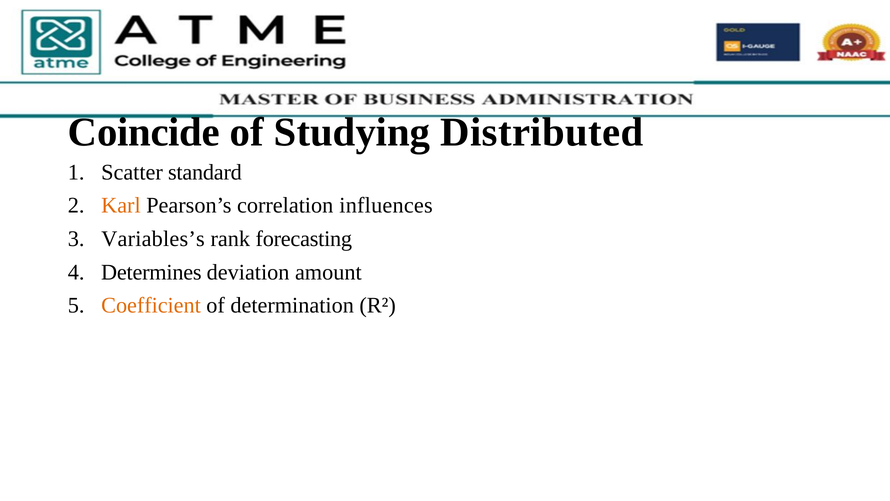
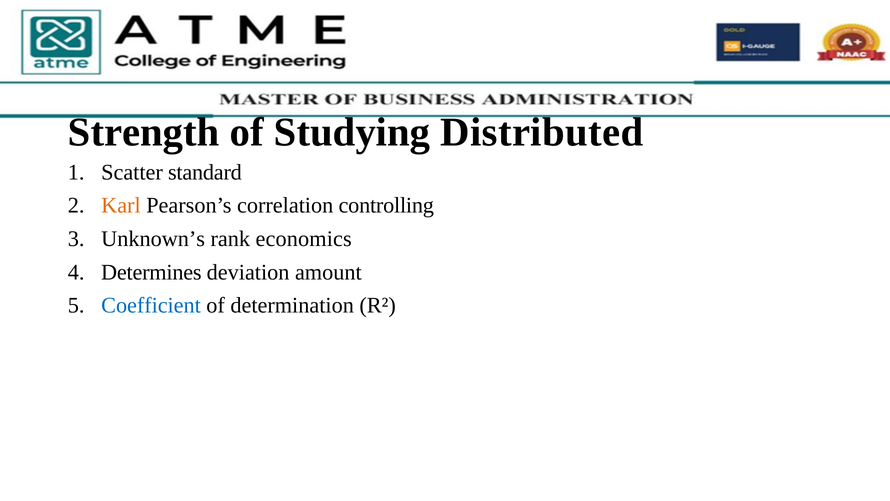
Coincide: Coincide -> Strength
influences: influences -> controlling
Variables’s: Variables’s -> Unknown’s
forecasting: forecasting -> economics
Coefficient colour: orange -> blue
